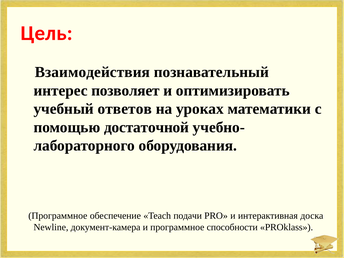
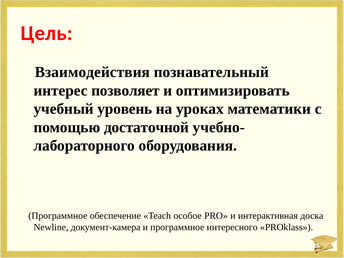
ответов: ответов -> уровень
подачи: подачи -> особое
способности: способности -> интересного
